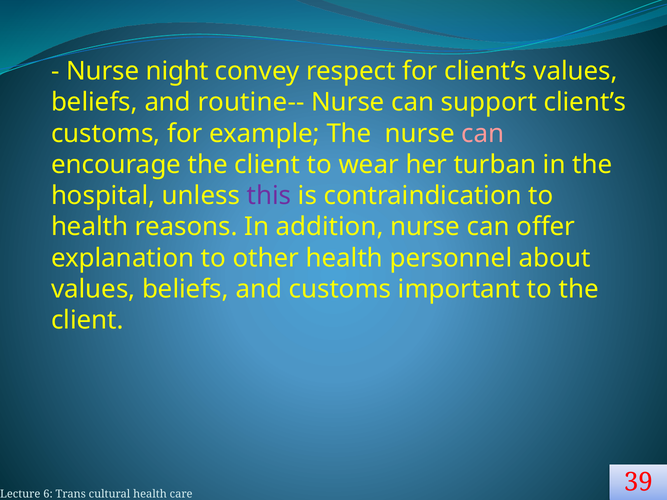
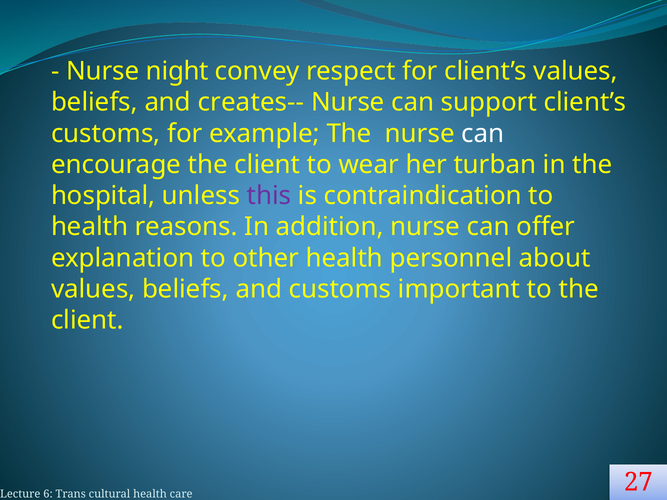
routine--: routine-- -> creates--
can at (483, 134) colour: pink -> white
39: 39 -> 27
